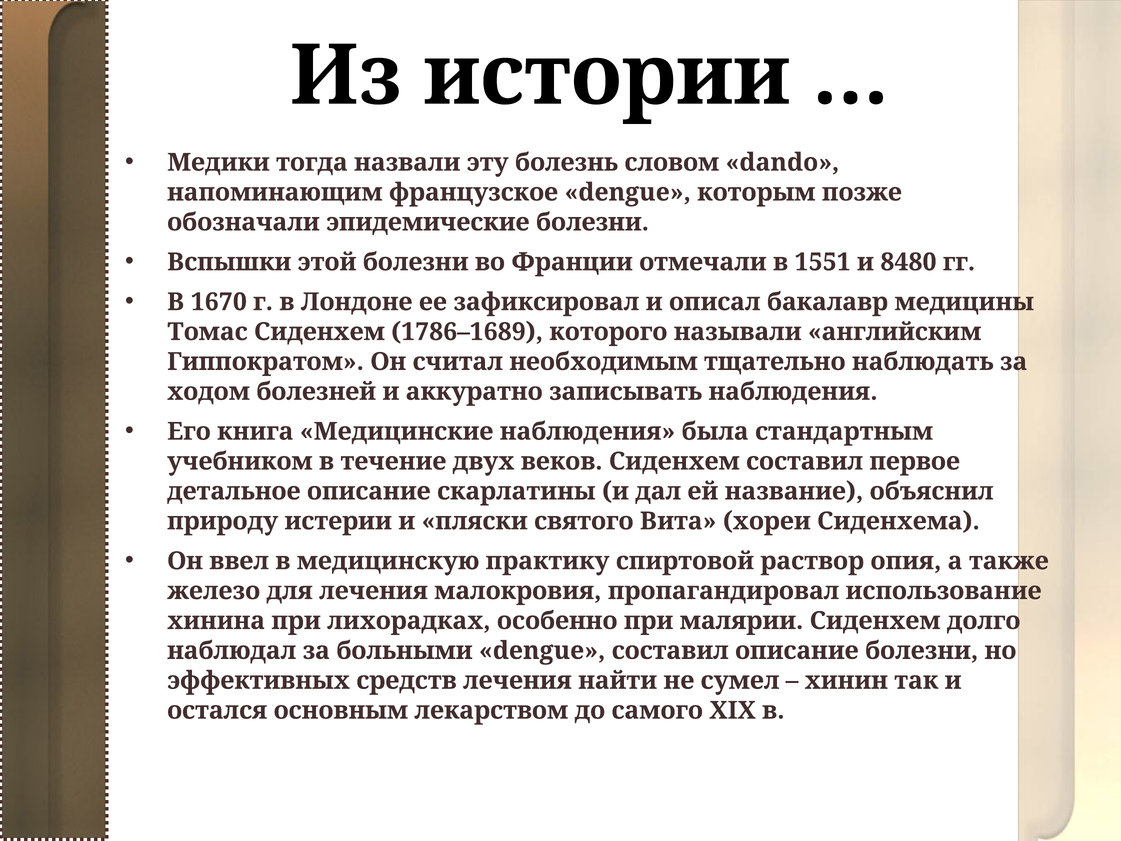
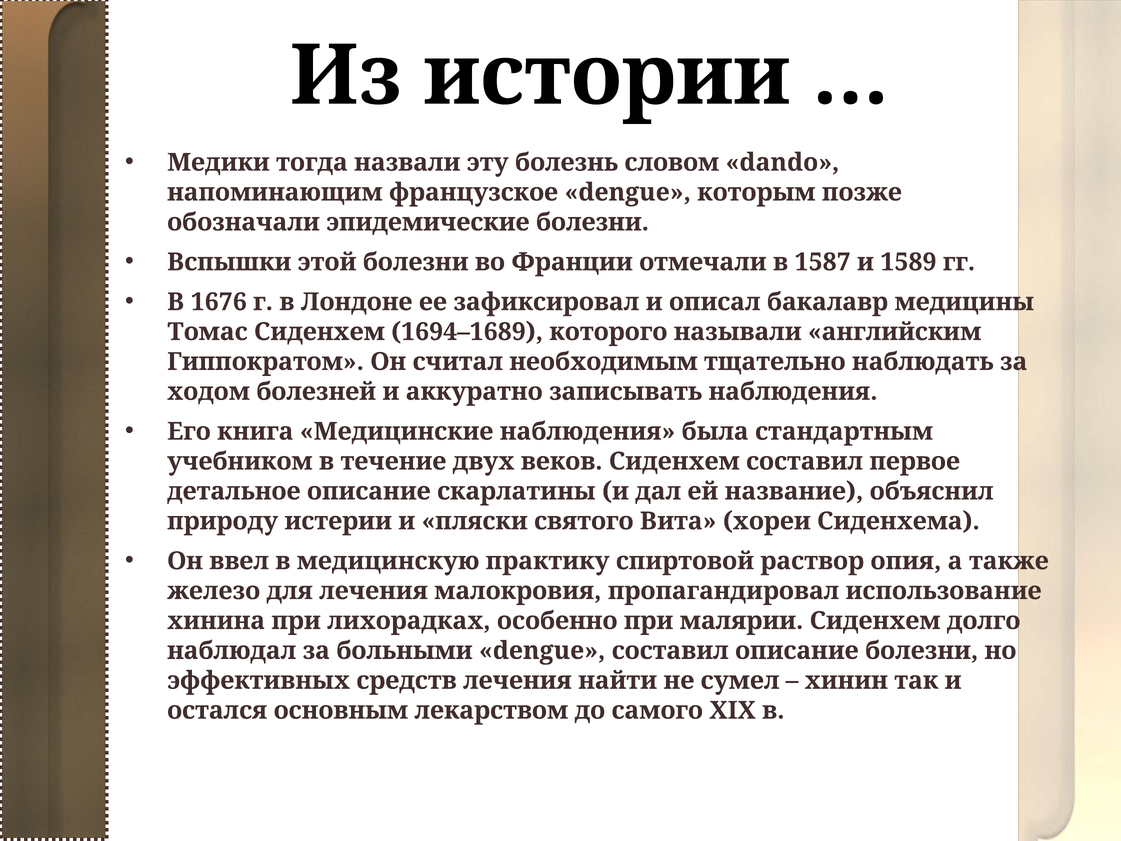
1551: 1551 -> 1587
8480: 8480 -> 1589
1670: 1670 -> 1676
1786–1689: 1786–1689 -> 1694–1689
